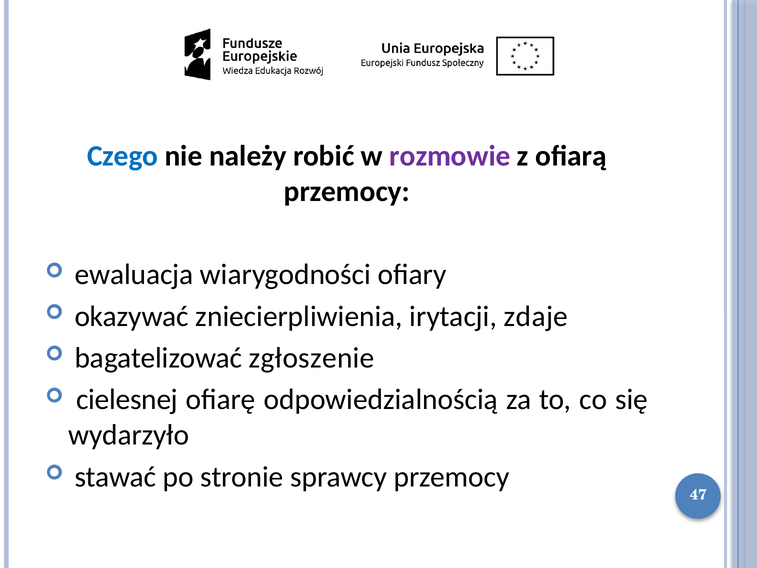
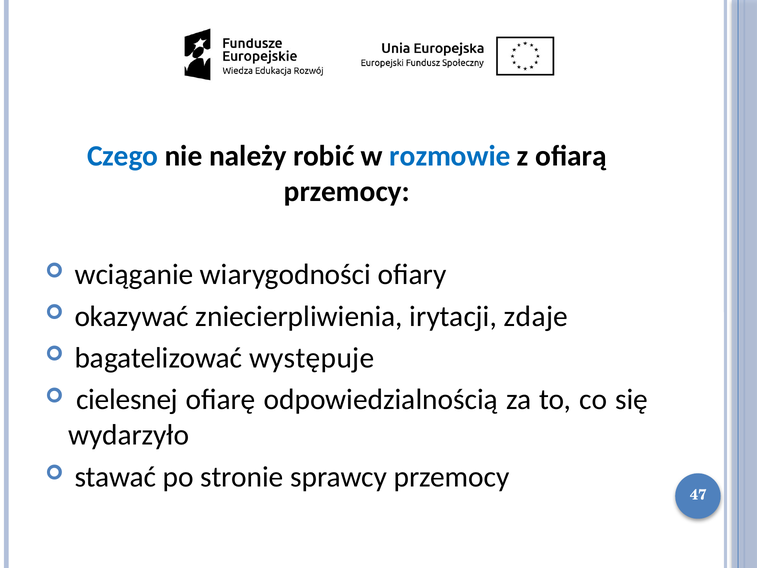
rozmowie colour: purple -> blue
ewaluacja: ewaluacja -> wciąganie
zgłoszenie: zgłoszenie -> występuje
